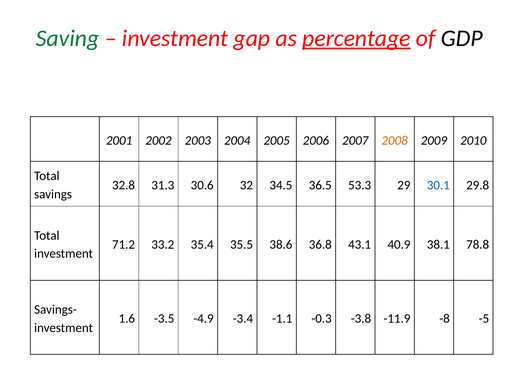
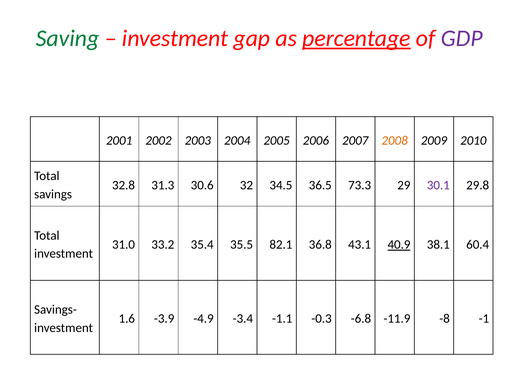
GDP colour: black -> purple
53.3: 53.3 -> 73.3
30.1 colour: blue -> purple
71.2: 71.2 -> 31.0
38.6: 38.6 -> 82.1
40.9 underline: none -> present
78.8: 78.8 -> 60.4
-3.5: -3.5 -> -3.9
-3.8: -3.8 -> -6.8
-5: -5 -> -1
